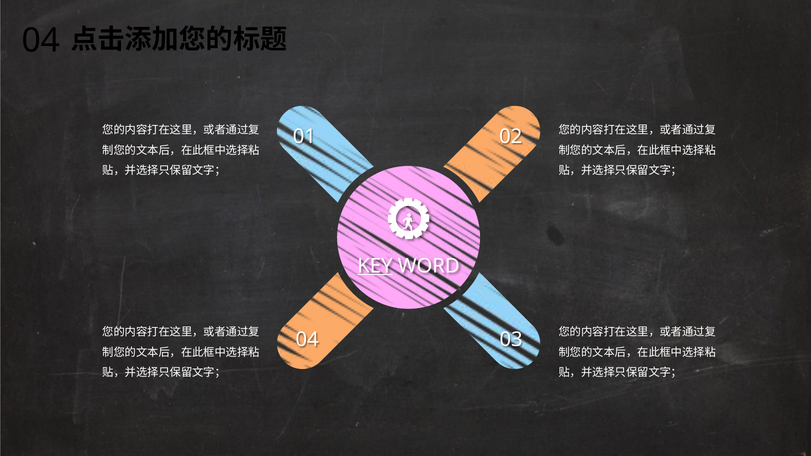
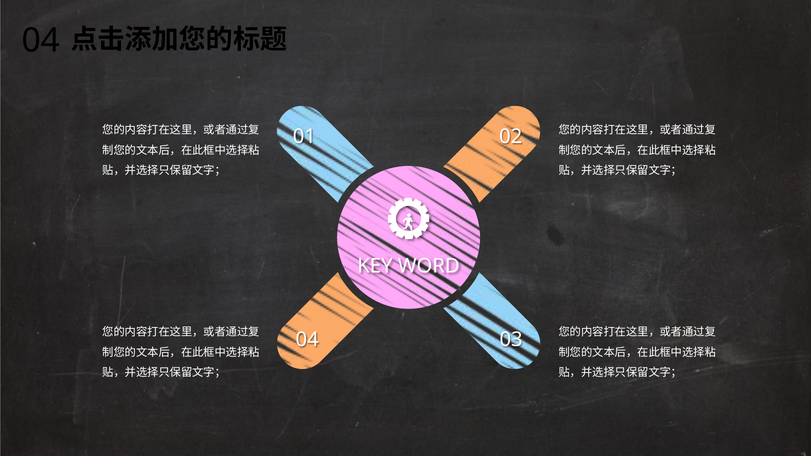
KEY underline: present -> none
